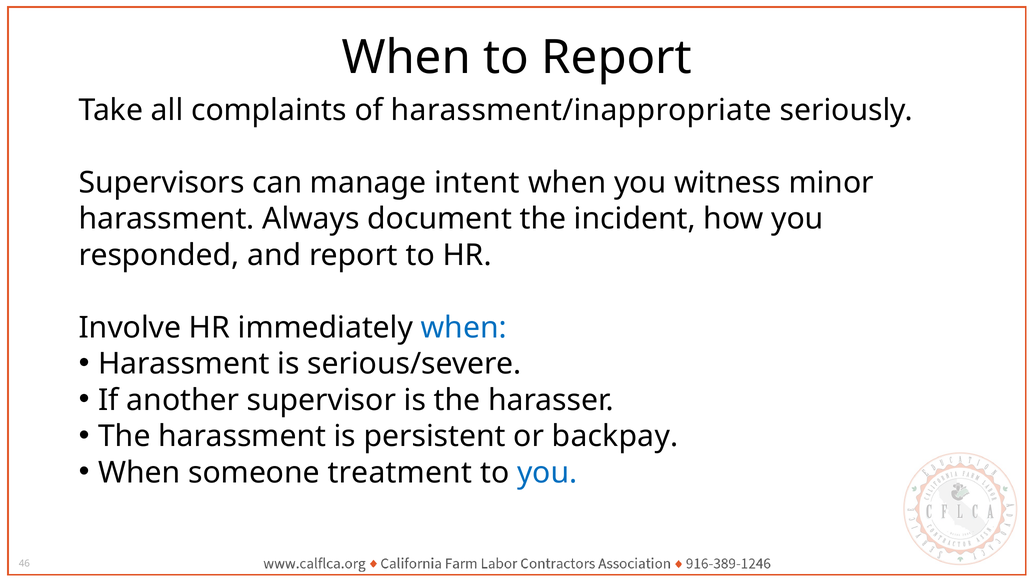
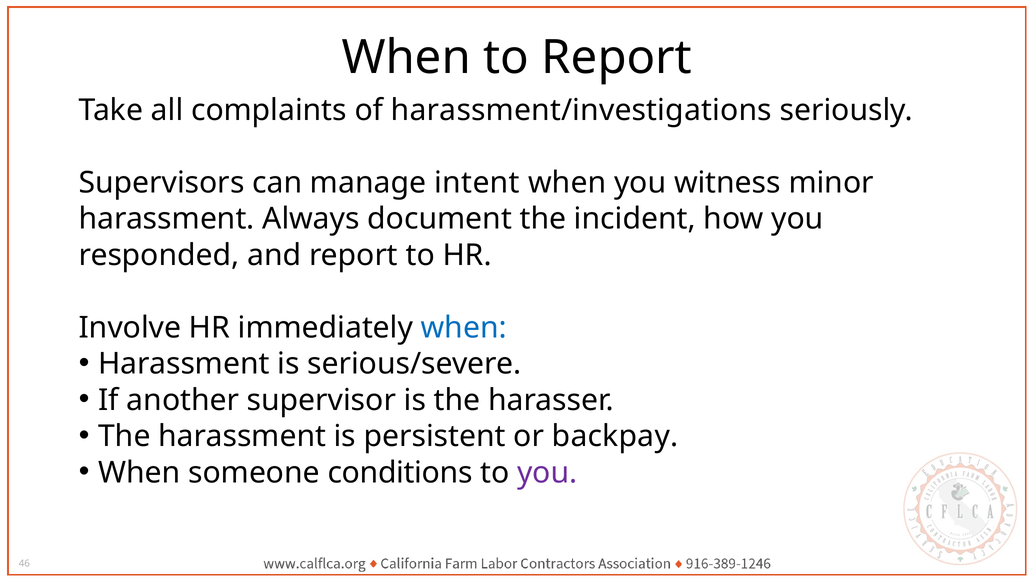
harassment/inappropriate: harassment/inappropriate -> harassment/investigations
treatment: treatment -> conditions
you at (547, 472) colour: blue -> purple
